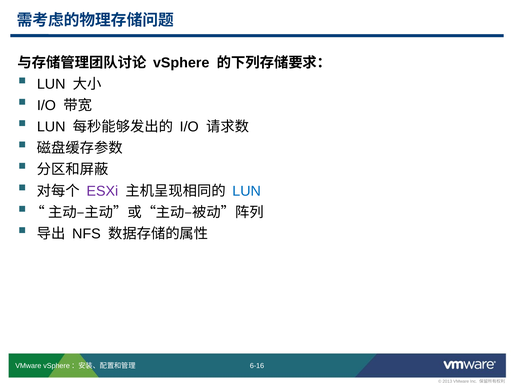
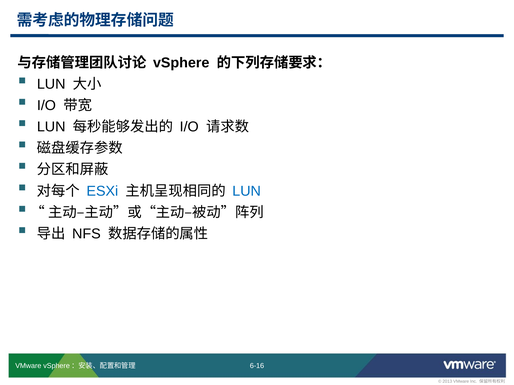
ESXi colour: purple -> blue
